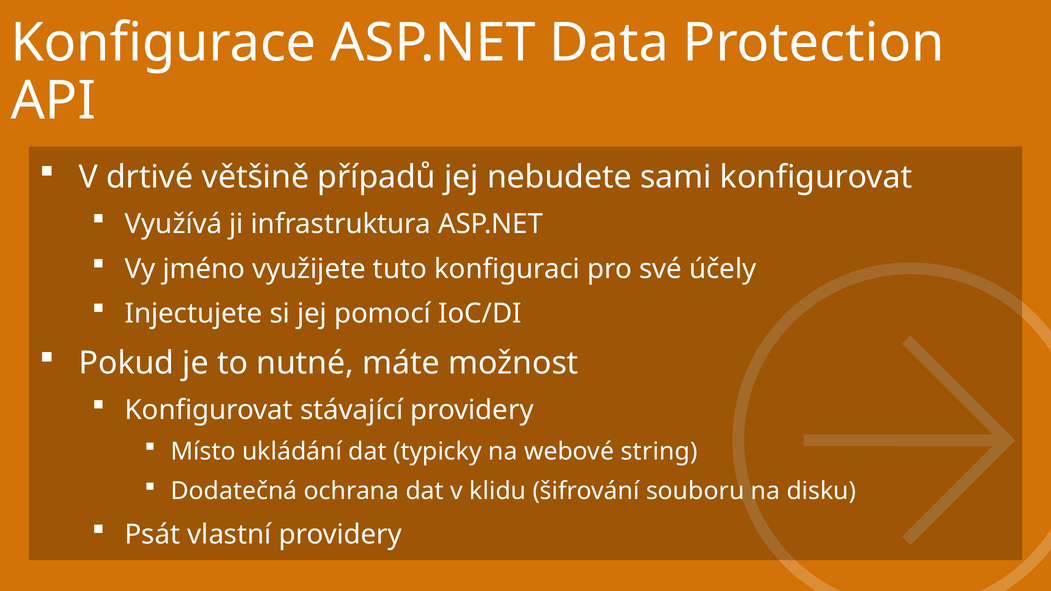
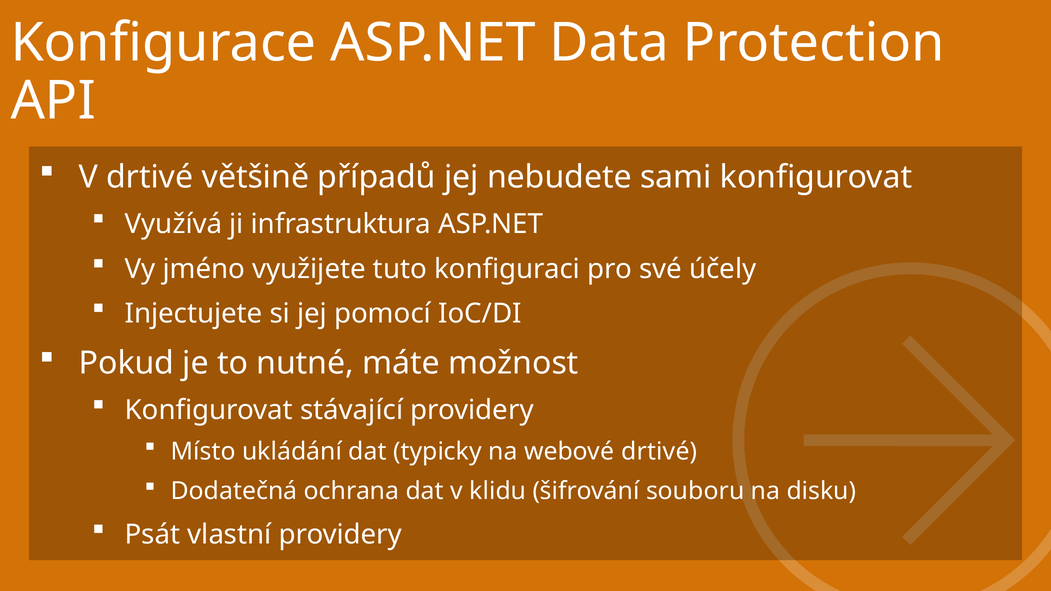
webové string: string -> drtivé
